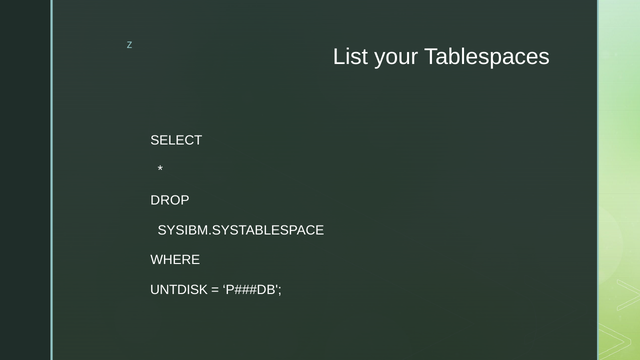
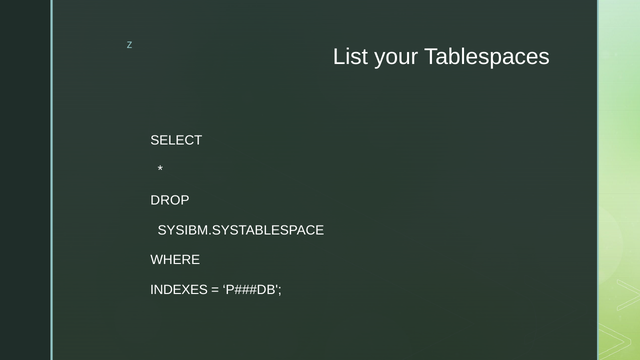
UNTDISK: UNTDISK -> INDEXES
